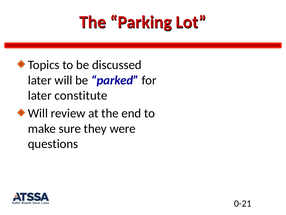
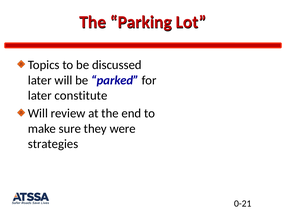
questions: questions -> strategies
